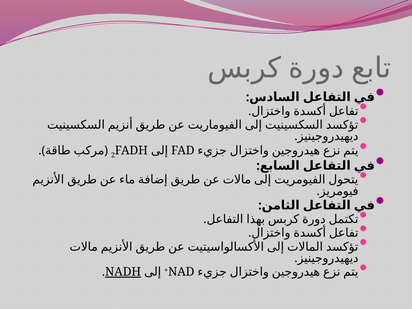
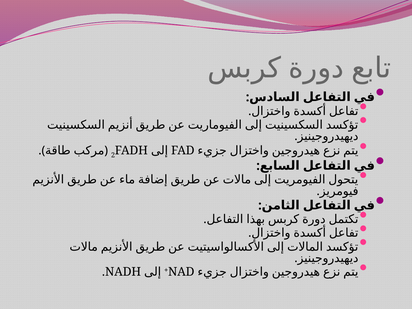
NADH underline: present -> none
